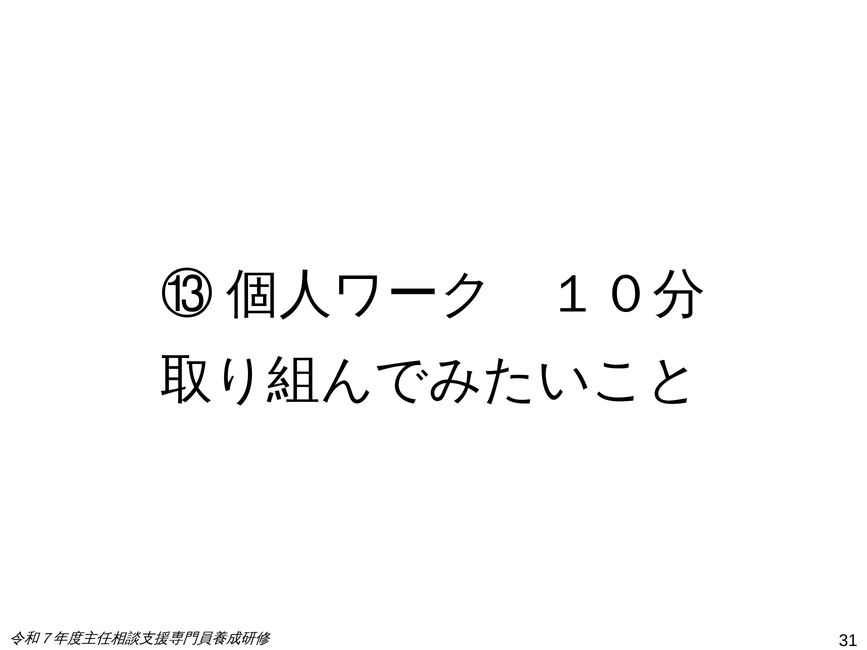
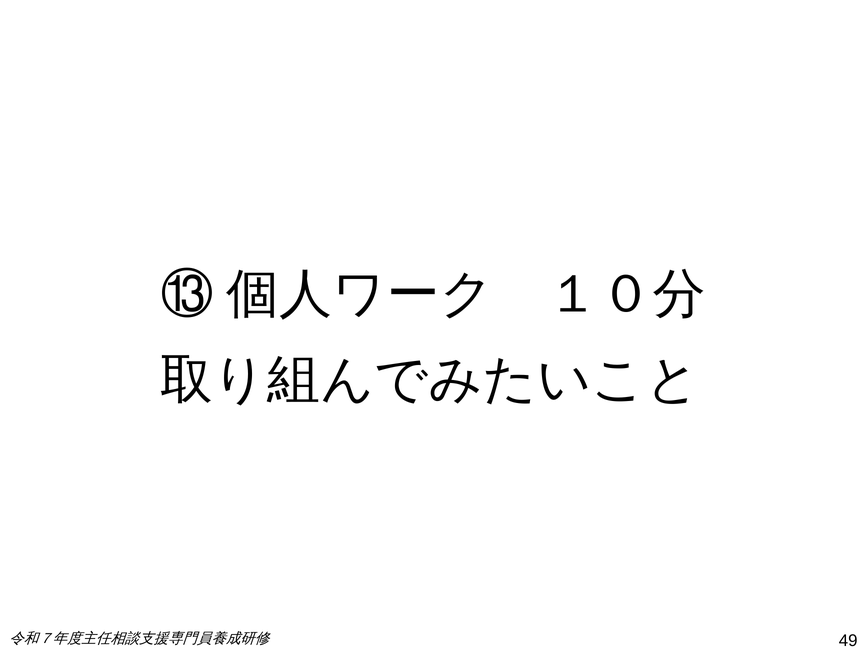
31: 31 -> 49
